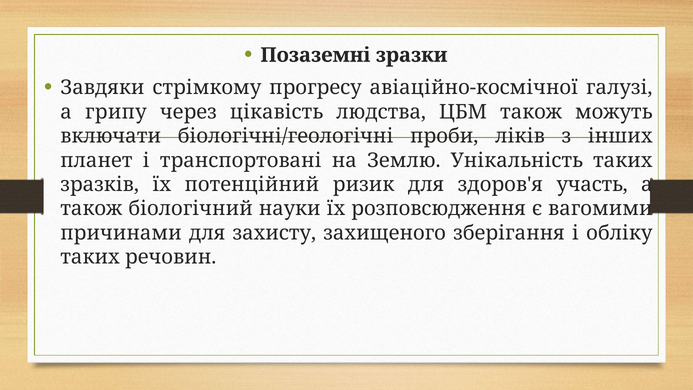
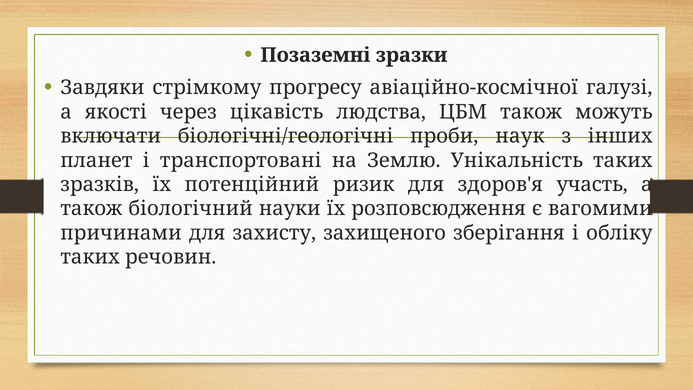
грипу: грипу -> якості
ліків: ліків -> наук
